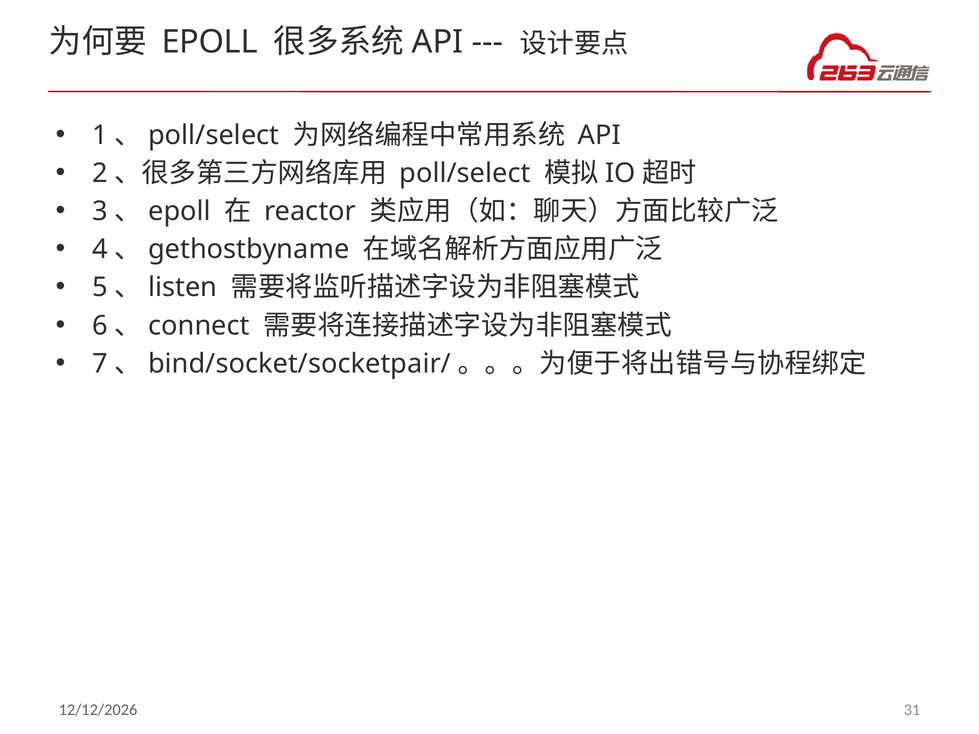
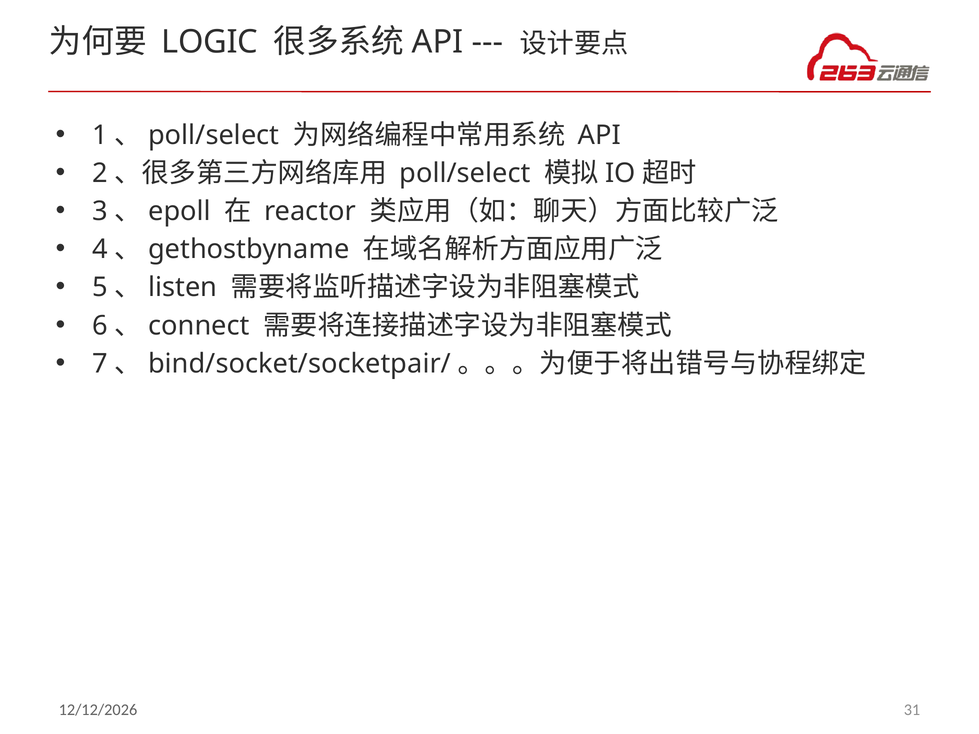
EPOLL at (210, 42): EPOLL -> LOGIC
